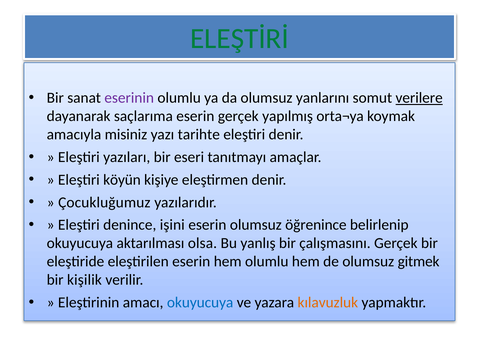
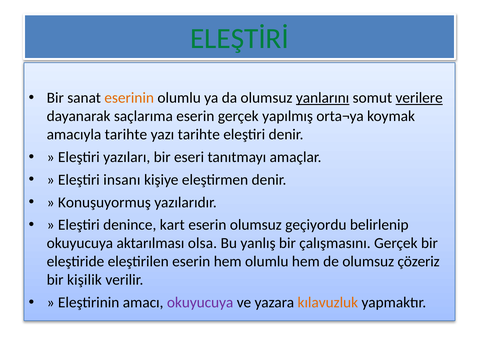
eserinin colour: purple -> orange
yanlarını underline: none -> present
amacıyla misiniz: misiniz -> tarihte
köyün: köyün -> insanı
Çocukluğumuz: Çocukluğumuz -> Konuşuyormuş
işini: işini -> kart
öğrenince: öğrenince -> geçiyordu
gitmek: gitmek -> çözeriz
okuyucuya at (200, 303) colour: blue -> purple
